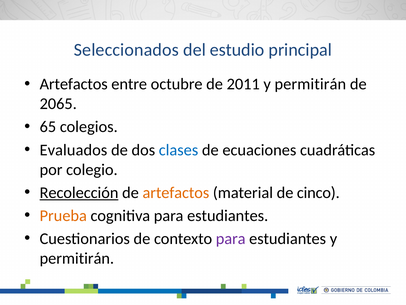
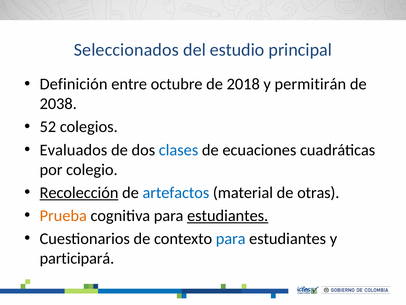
Artefactos at (74, 84): Artefactos -> Definición
2011: 2011 -> 2018
2065: 2065 -> 2038
65: 65 -> 52
artefactos at (176, 192) colour: orange -> blue
cinco: cinco -> otras
estudiantes at (228, 215) underline: none -> present
para at (231, 238) colour: purple -> blue
permitirán at (77, 258): permitirán -> participará
